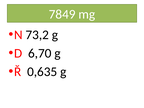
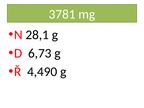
7849: 7849 -> 3781
73,2: 73,2 -> 28,1
6,70: 6,70 -> 6,73
0,635: 0,635 -> 4,490
